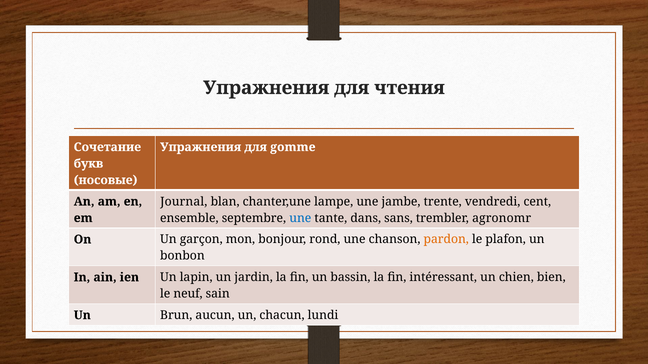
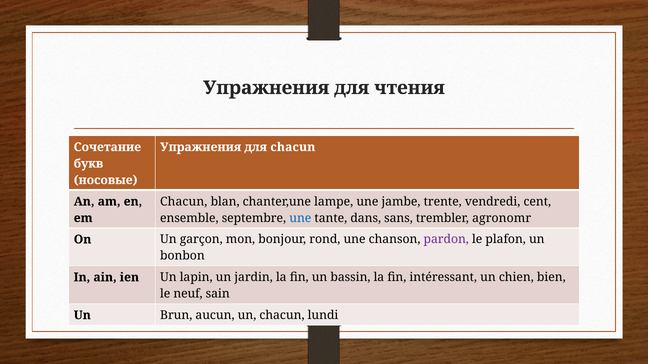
для gomme: gomme -> chacun
Journal at (184, 202): Journal -> Chacun
pardon colour: orange -> purple
